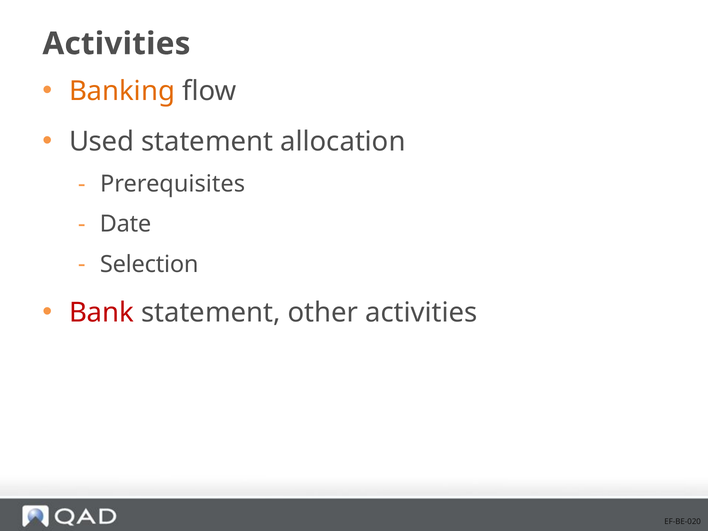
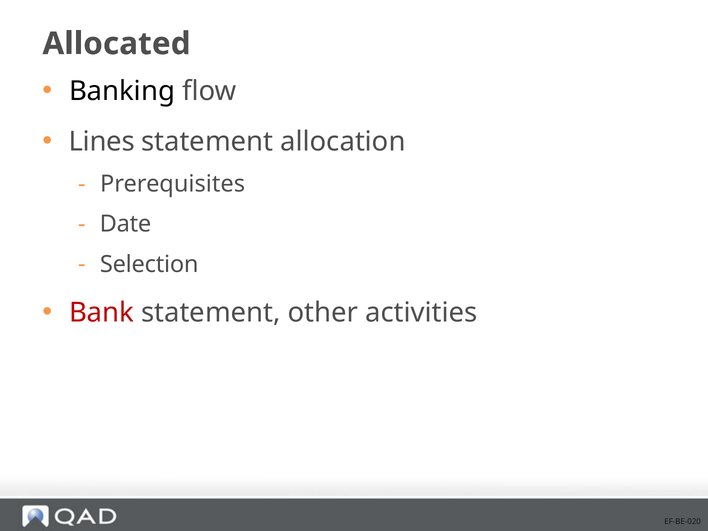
Activities at (116, 44): Activities -> Allocated
Banking colour: orange -> black
Used: Used -> Lines
